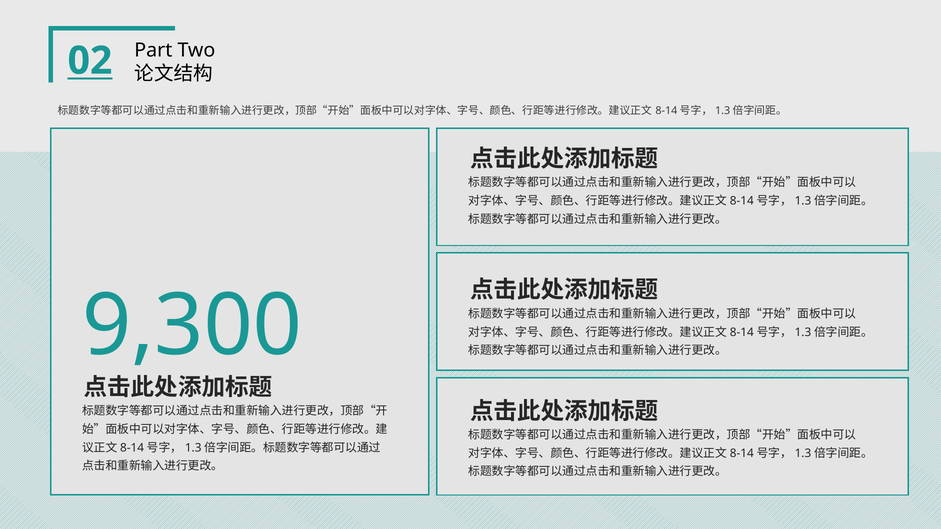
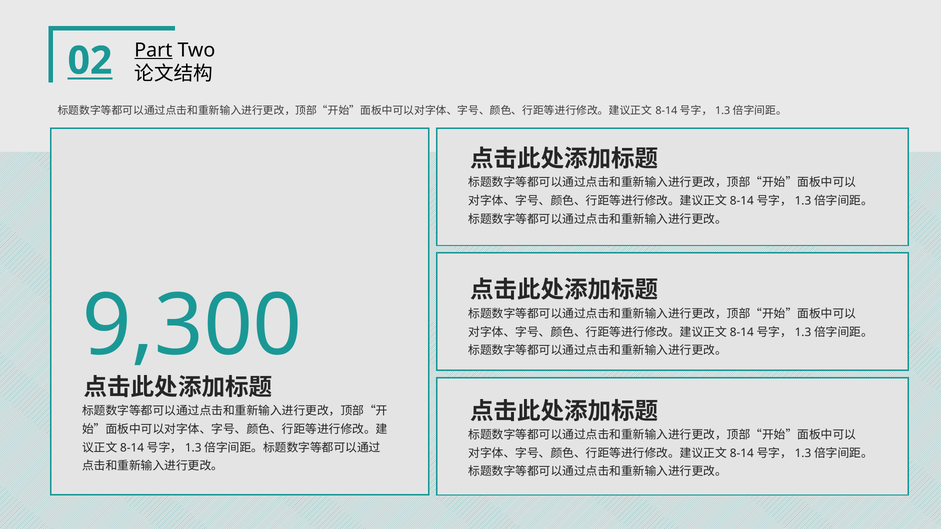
Part underline: none -> present
